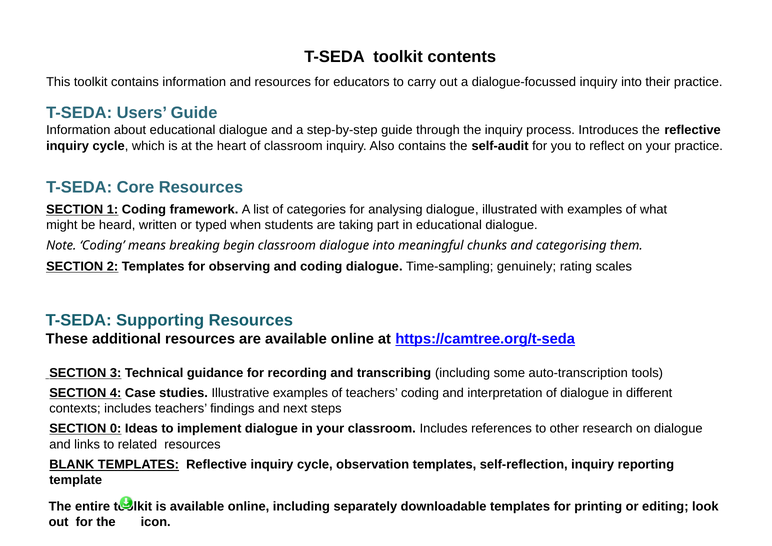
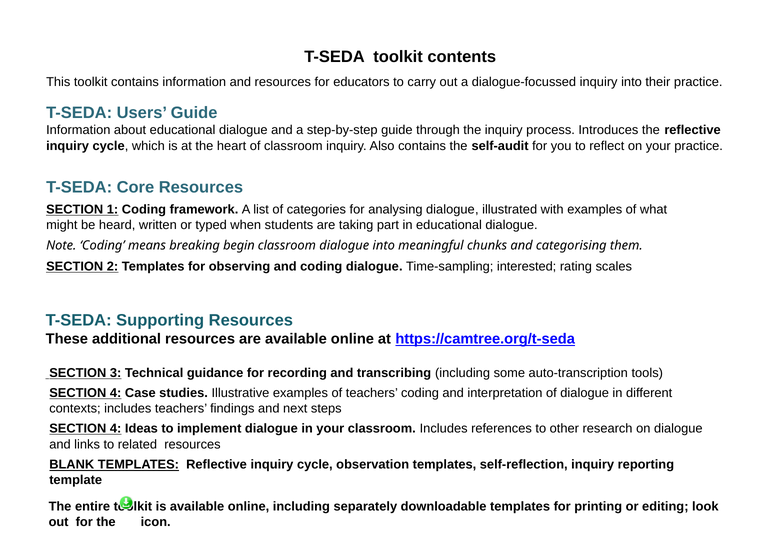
genuinely: genuinely -> interested
0 at (116, 429): 0 -> 4
